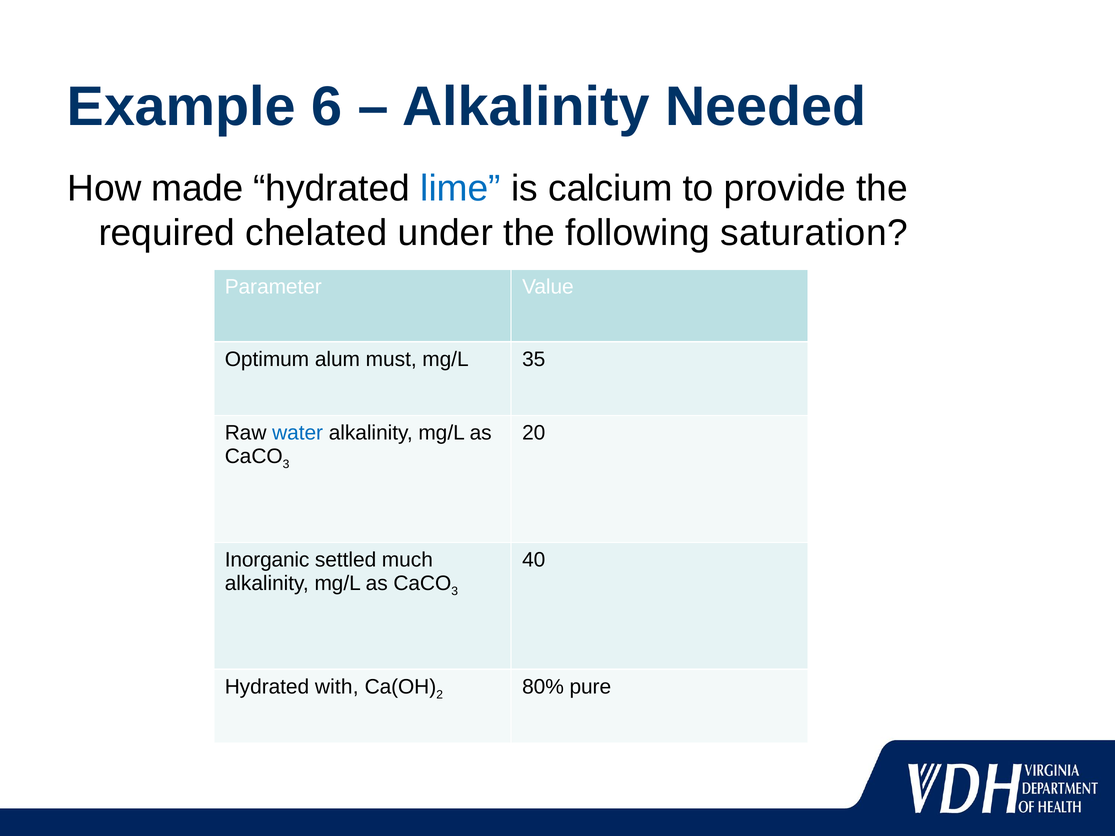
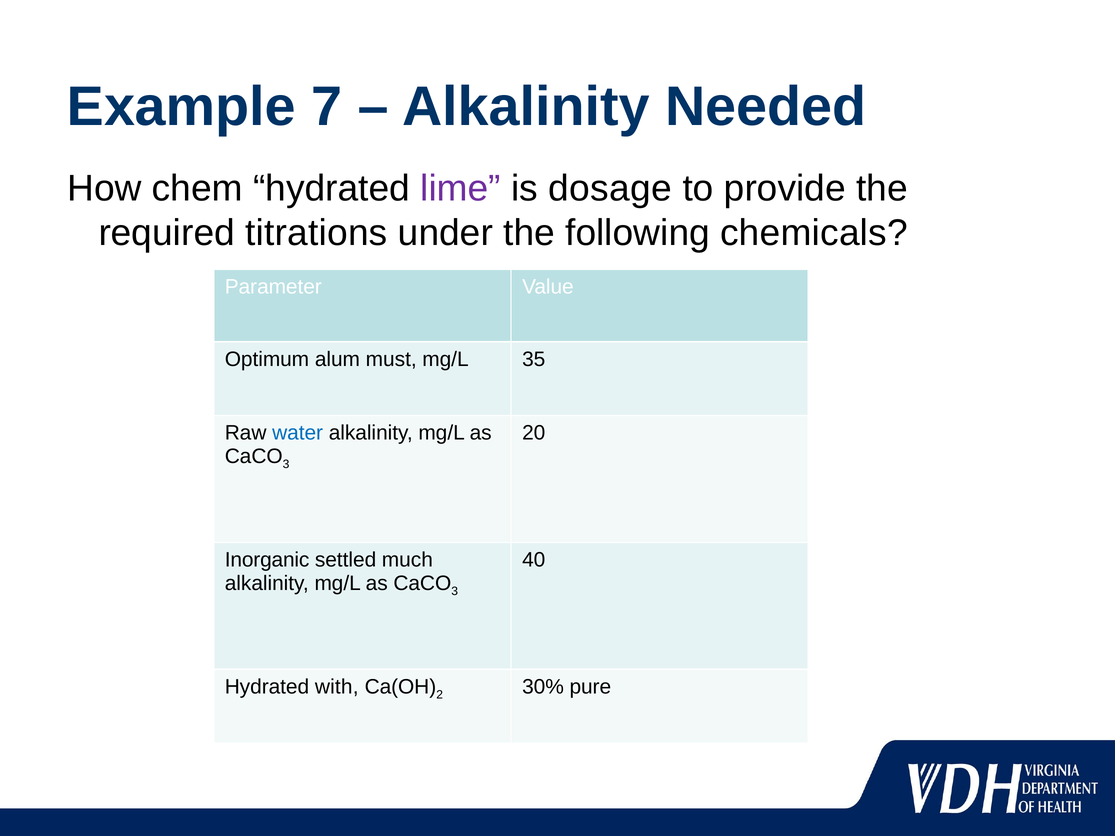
6: 6 -> 7
made: made -> chem
lime colour: blue -> purple
calcium: calcium -> dosage
chelated: chelated -> titrations
saturation: saturation -> chemicals
80%: 80% -> 30%
